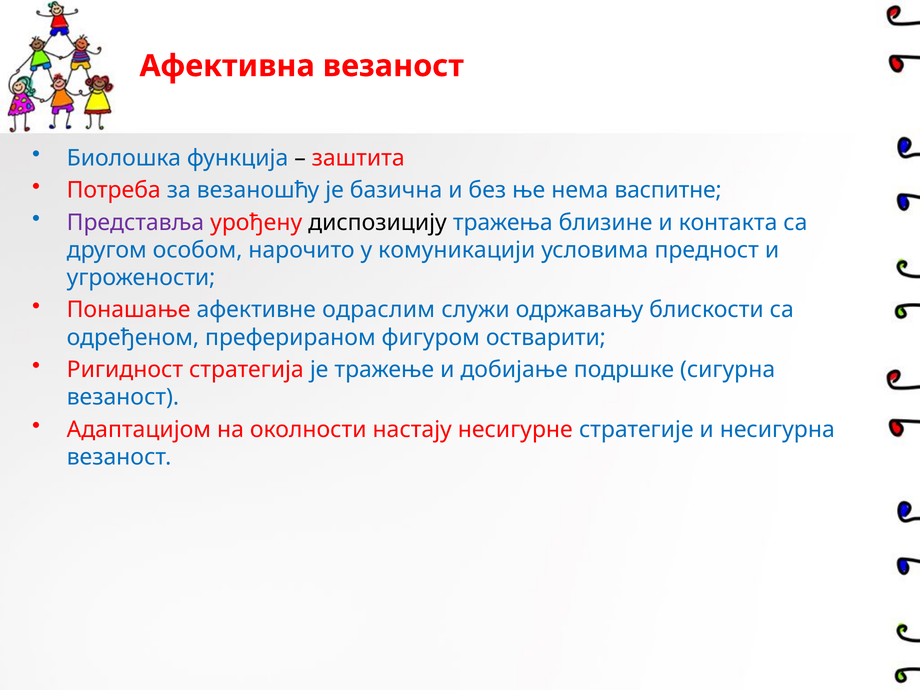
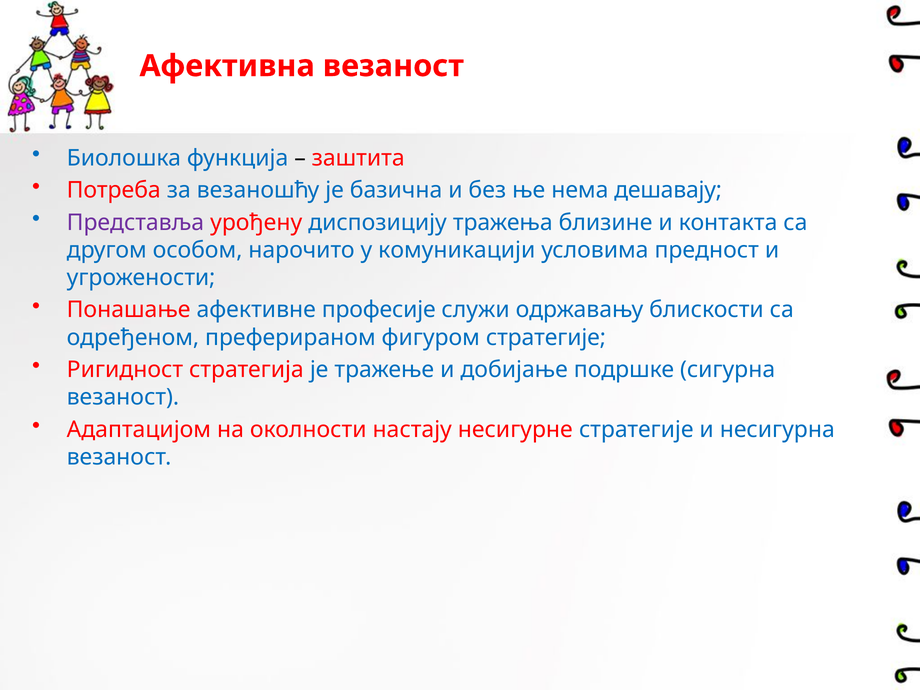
васпитне: васпитне -> дешавају
диспозицију colour: black -> blue
одраслим: одраслим -> професије
фигуром остварити: остварити -> стратегије
